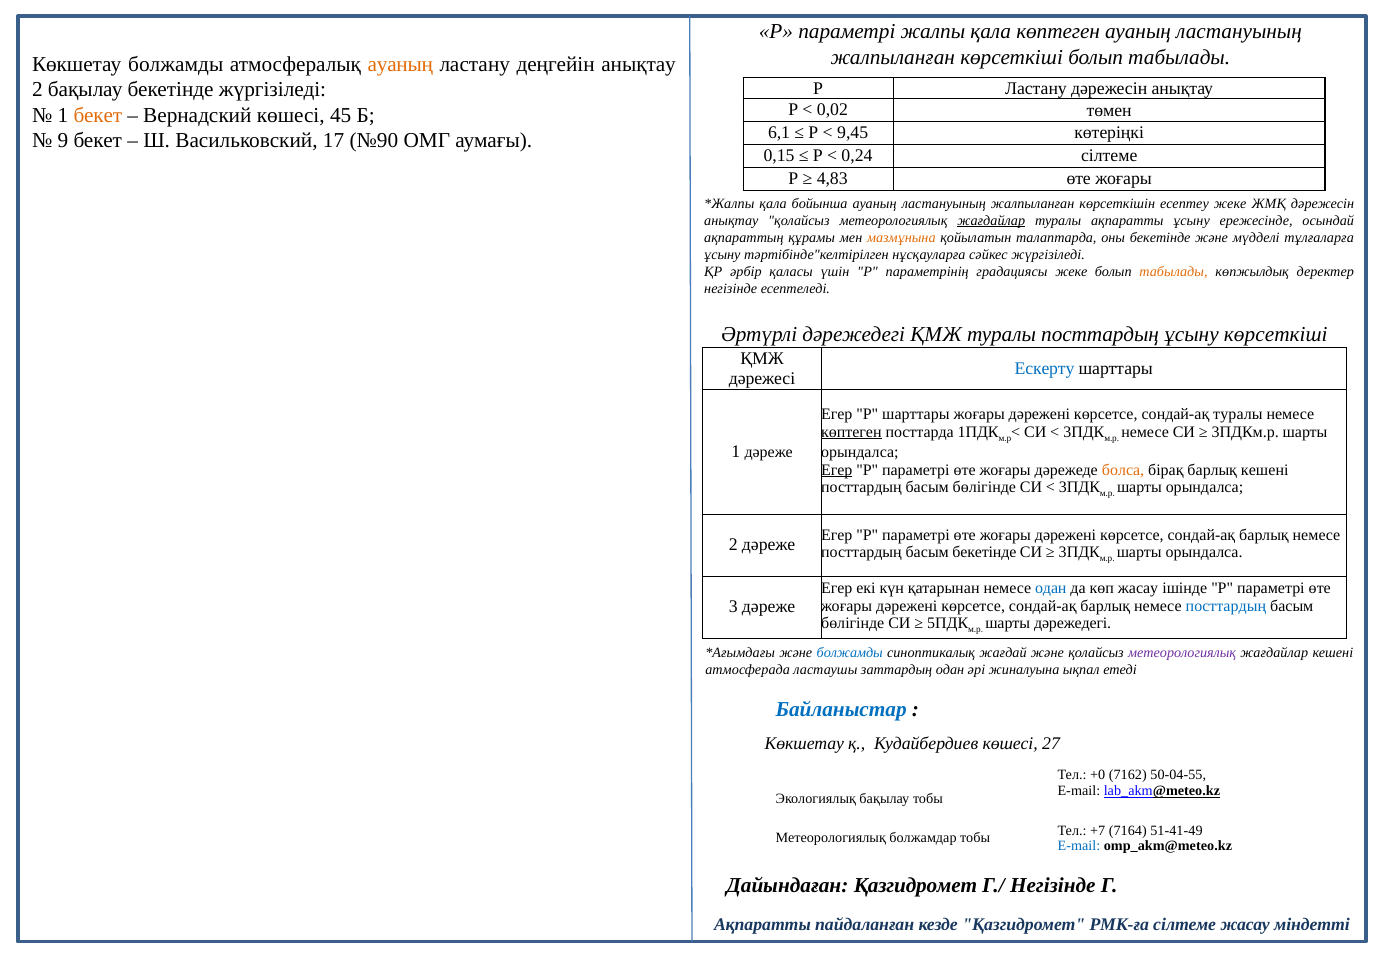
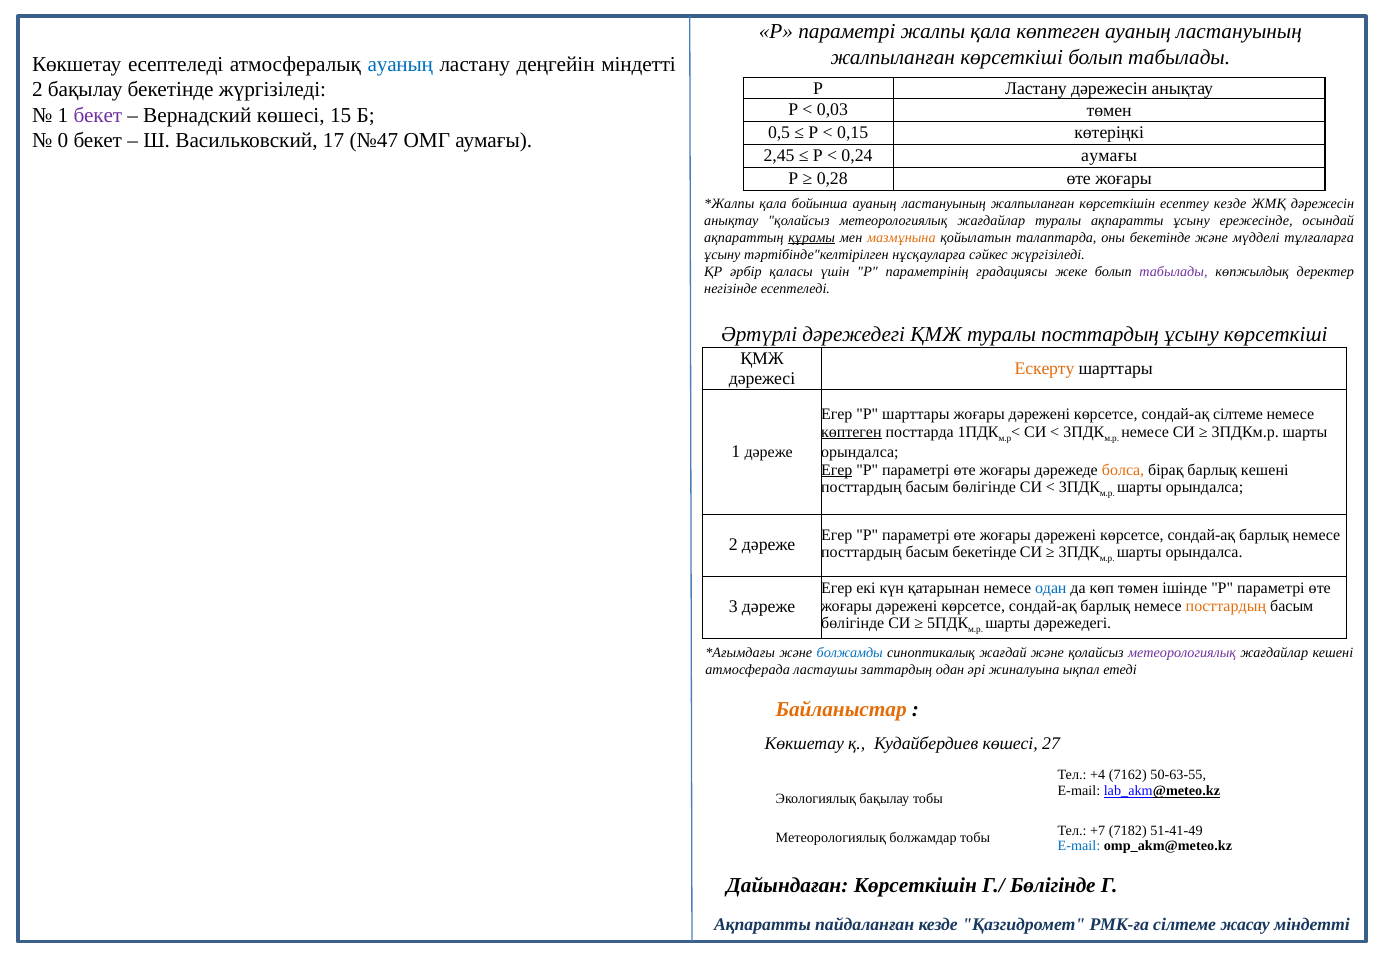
Көкшетау болжамды: болжамды -> есептеледі
ауаның at (400, 64) colour: orange -> blue
деңгейін анықтау: анықтау -> міндетті
0,02: 0,02 -> 0,03
бекет at (98, 115) colour: orange -> purple
45: 45 -> 15
6,1: 6,1 -> 0,5
9,45: 9,45 -> 0,15
9: 9 -> 0
№90: №90 -> №47
0,15: 0,15 -> 2,45
0,24 сілтеме: сілтеме -> аумағы
4,83: 4,83 -> 0,28
есептеу жеке: жеке -> кезде
жағдайлар at (991, 220) underline: present -> none
құрамы underline: none -> present
табылады at (1174, 271) colour: orange -> purple
Ескерту colour: blue -> orange
сондай-ақ туралы: туралы -> сілтеме
көп жасау: жасау -> төмен
посттардың at (1226, 606) colour: blue -> orange
Байланыстар colour: blue -> orange
+0: +0 -> +4
50-04-55: 50-04-55 -> 50-63-55
7164: 7164 -> 7182
Дайындаған Қазгидромет: Қазгидромет -> Көрсеткішін
Г./ Негізінде: Негізінде -> Бөлігінде
